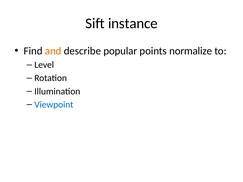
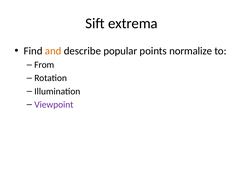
instance: instance -> extrema
Level: Level -> From
Viewpoint colour: blue -> purple
